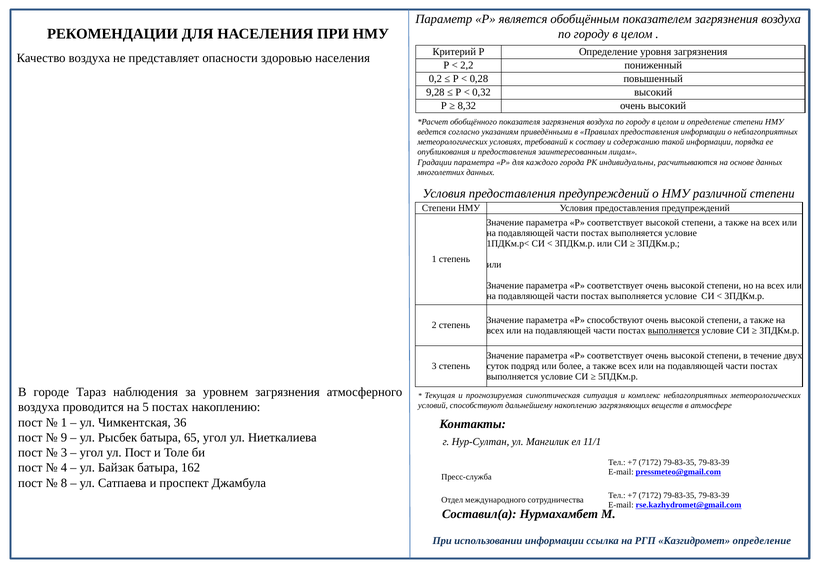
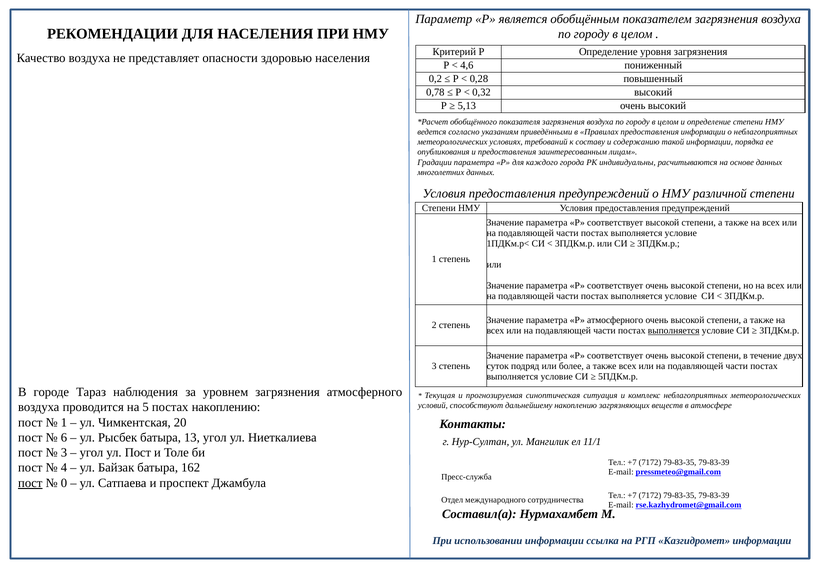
2,2: 2,2 -> 4,6
9,28: 9,28 -> 0,78
8,32: 8,32 -> 5,13
Р способствуют: способствуют -> атмосферного
36: 36 -> 20
9: 9 -> 6
65: 65 -> 13
пост at (30, 483) underline: none -> present
8: 8 -> 0
Казгидромет определение: определение -> информации
